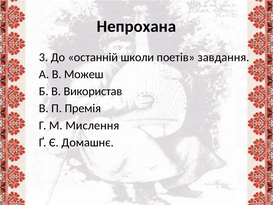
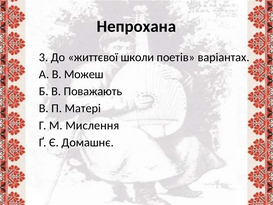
останній: останній -> життєвої
завдання: завдання -> варіантах
Використав: Використав -> Поважають
Премія: Премія -> Матері
